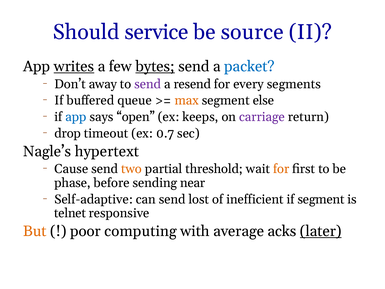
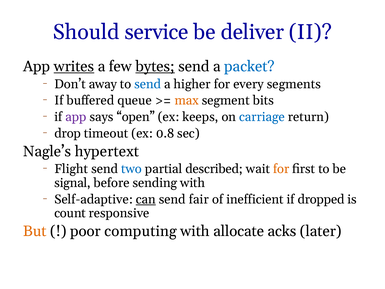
source: source -> deliver
send at (148, 84) colour: purple -> blue
resend: resend -> higher
else: else -> bits
app at (76, 117) colour: blue -> purple
carriage colour: purple -> blue
0.7: 0.7 -> 0.8
Cause: Cause -> Flight
two colour: orange -> blue
threshold: threshold -> described
phase: phase -> signal
sending near: near -> with
can underline: none -> present
lost: lost -> fair
if segment: segment -> dropped
telnet: telnet -> count
average: average -> allocate
later underline: present -> none
